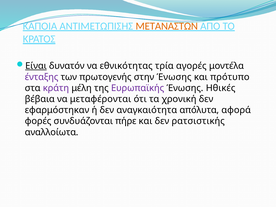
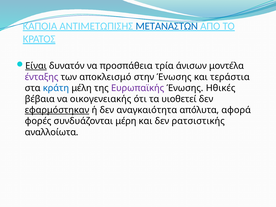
ΜΕΤΑΝΑΣΤΩΝ colour: orange -> blue
εθνικότητας: εθνικότητας -> προσπάθεια
αγορές: αγορές -> άνισων
πρωτογενής: πρωτογενής -> αποκλεισμό
πρότυπο: πρότυπο -> τεράστια
κράτη colour: purple -> blue
μεταφέρονται: μεταφέρονται -> οικογενειακής
χρονική: χρονική -> υιοθετεί
εφαρμόστηκαν underline: none -> present
πήρε: πήρε -> μέρη
